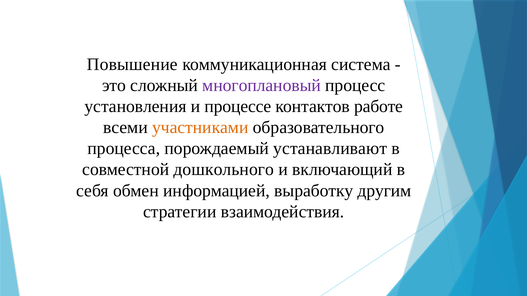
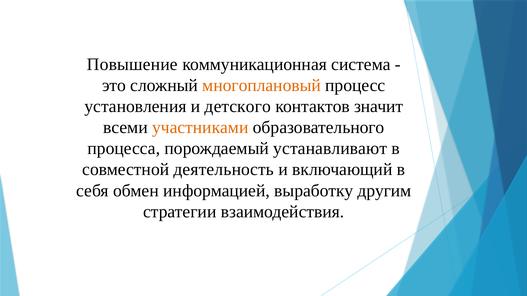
многоплановый colour: purple -> orange
процессе: процессе -> детского
работе: работе -> значит
дошкольного: дошкольного -> деятельность
